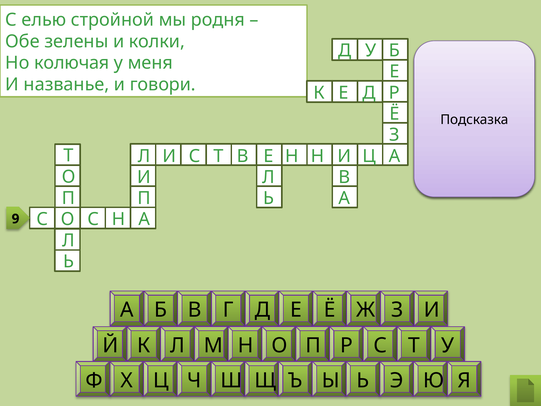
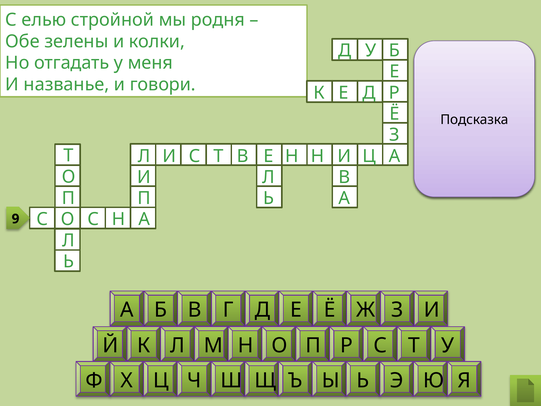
колючая: колючая -> отгадать
